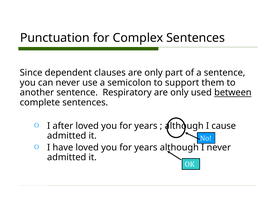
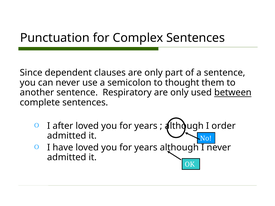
support: support -> thought
cause: cause -> order
